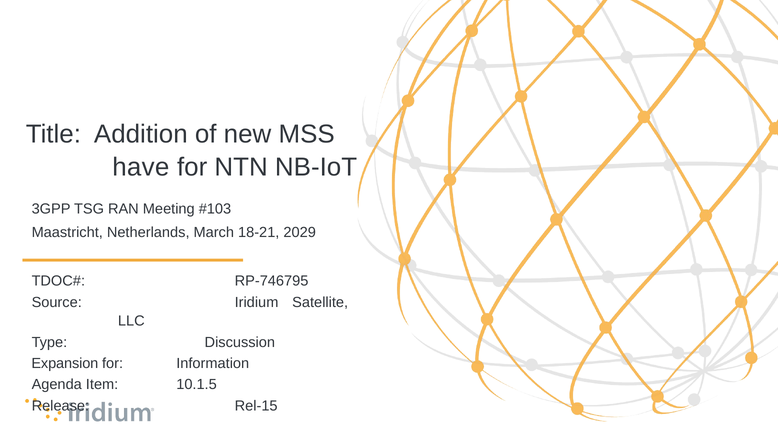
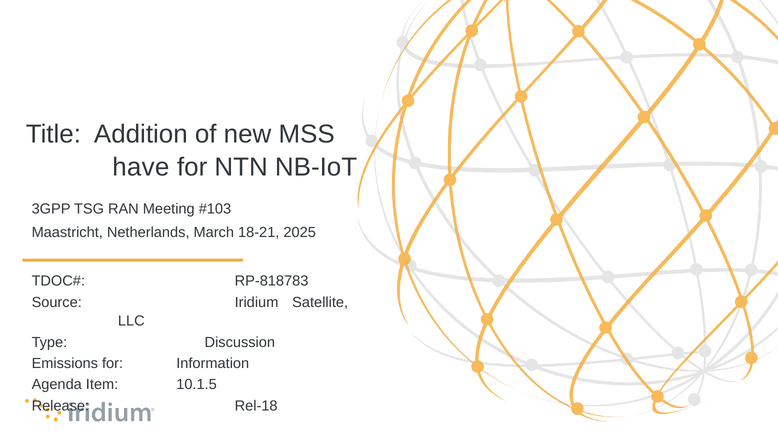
2029: 2029 -> 2025
RP-746795: RP-746795 -> RP-818783
Expansion: Expansion -> Emissions
Rel-15: Rel-15 -> Rel-18
